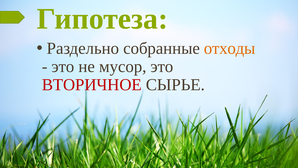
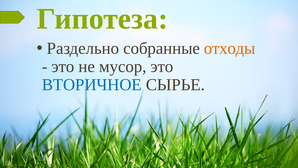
ВТОРИЧНОЕ colour: red -> blue
